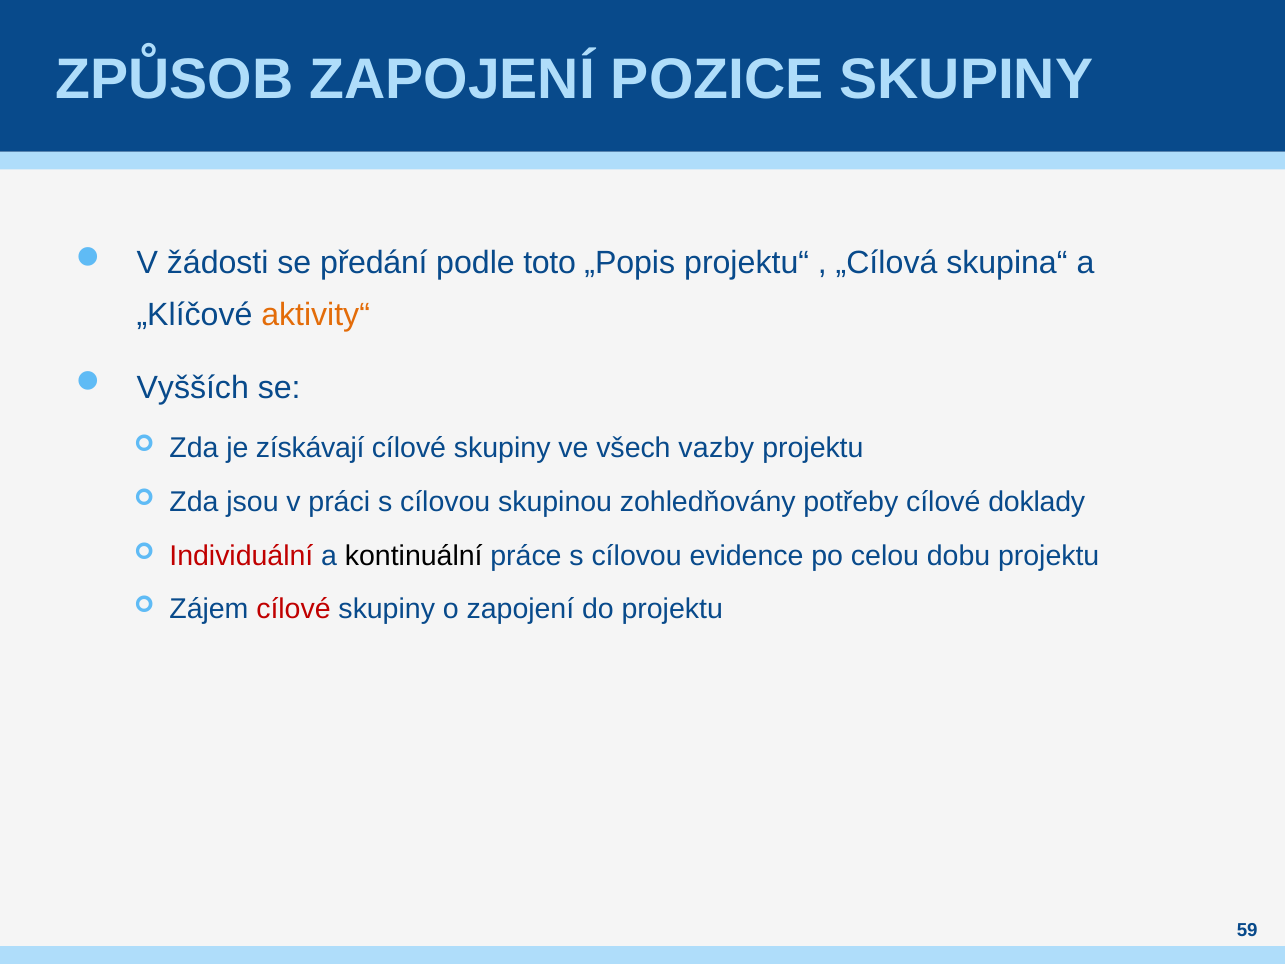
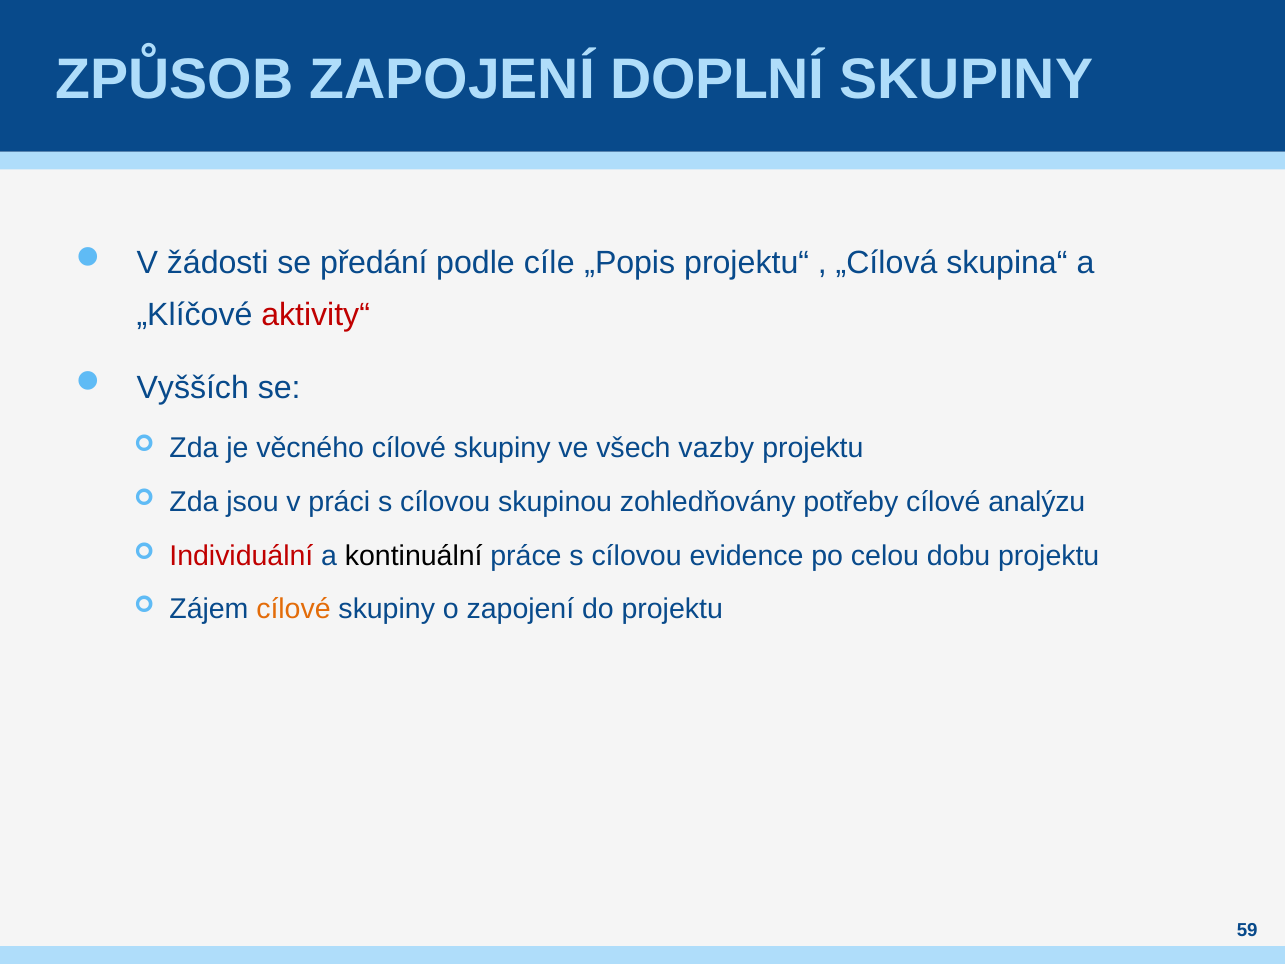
POZICE: POZICE -> DOPLNÍ
toto: toto -> cíle
aktivity“ colour: orange -> red
získávají: získávají -> věcného
doklady: doklady -> analýzu
cílové at (294, 609) colour: red -> orange
